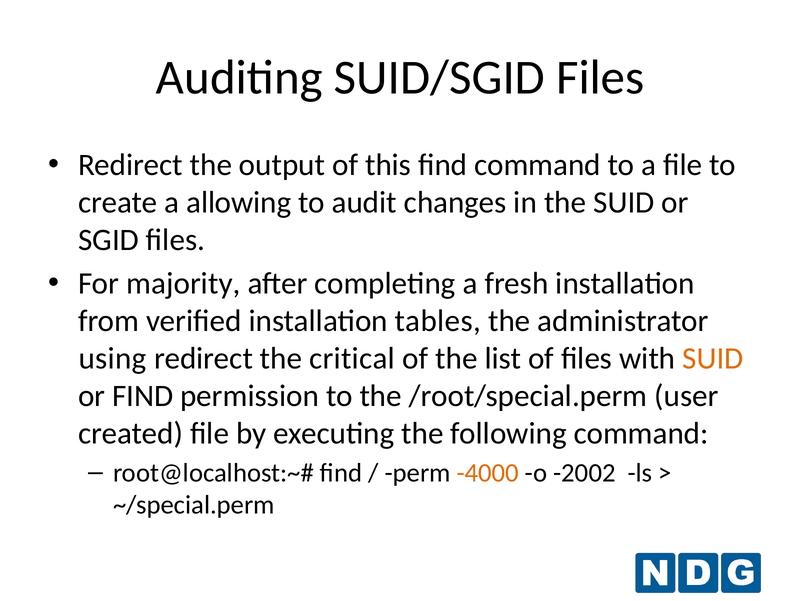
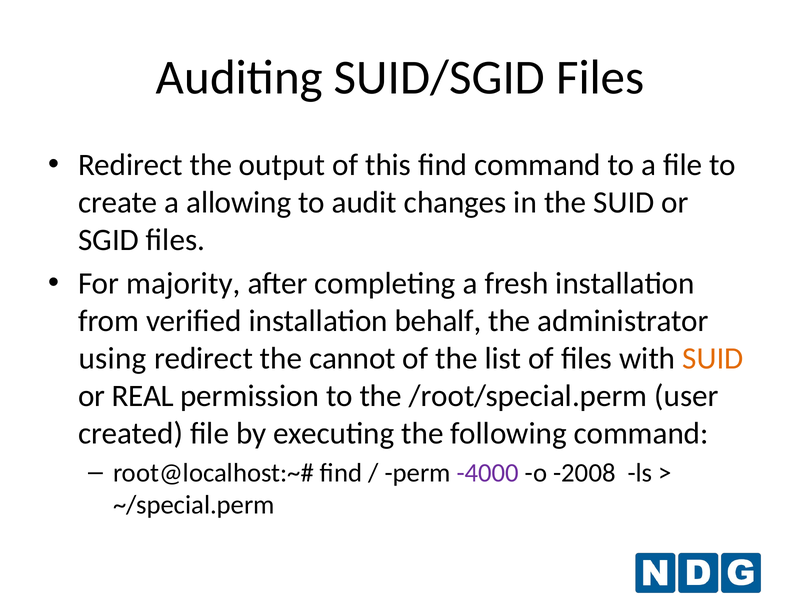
tables: tables -> behalf
critical: critical -> cannot
or FIND: FIND -> REAL
-4000 colour: orange -> purple
-2002: -2002 -> -2008
